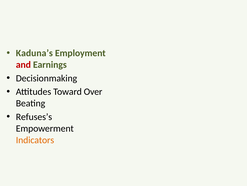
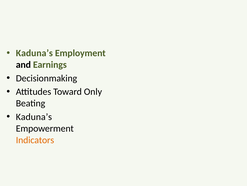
and colour: red -> black
Over: Over -> Only
Refuses’s at (34, 116): Refuses’s -> Kaduna’s
